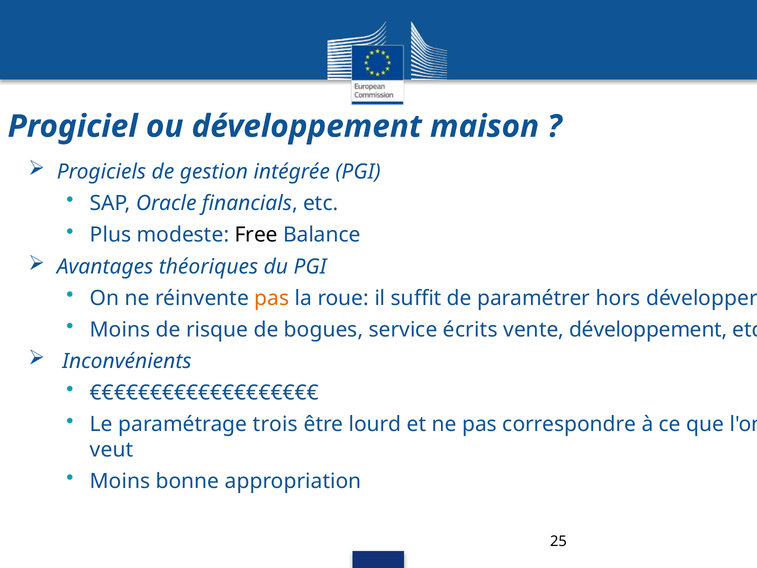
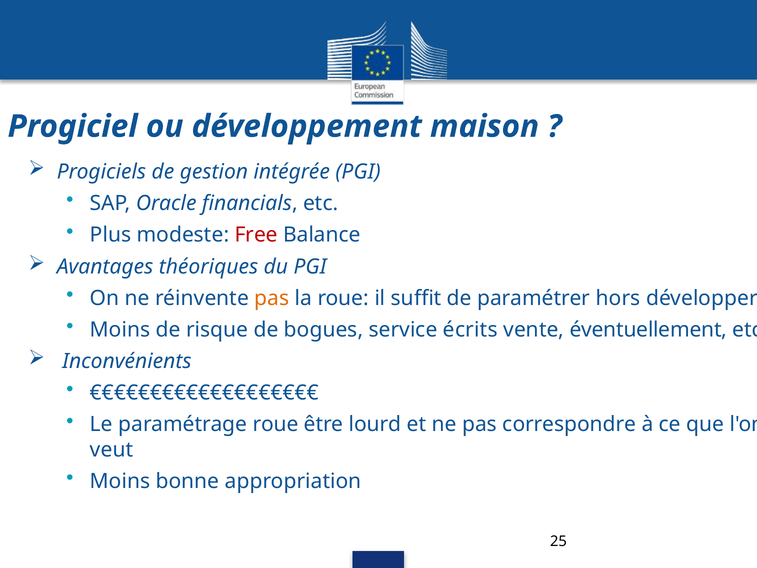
Free colour: black -> red
vente développement: développement -> éventuellement
paramétrage trois: trois -> roue
